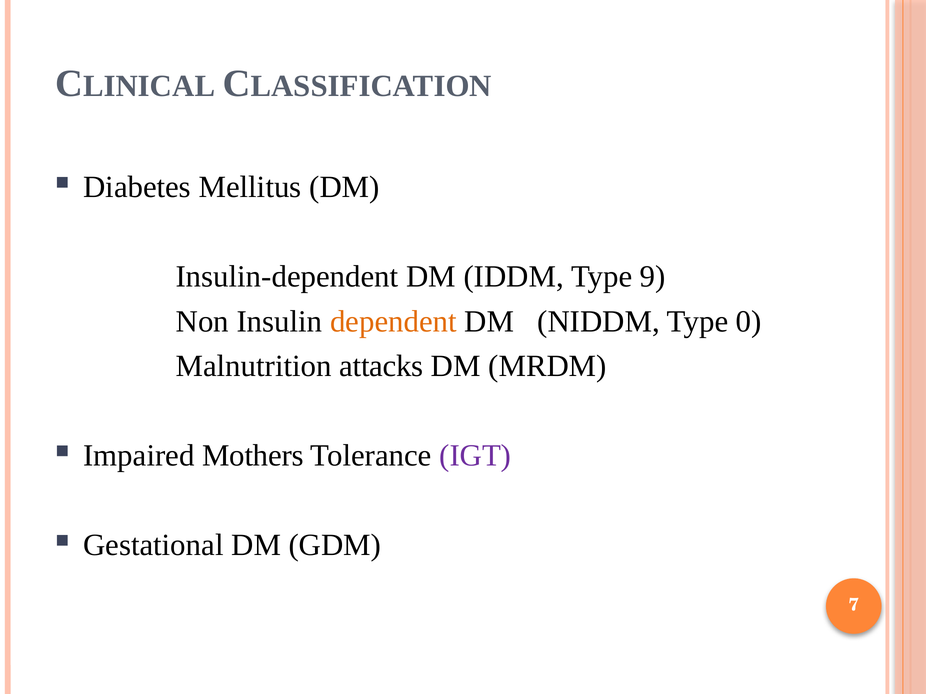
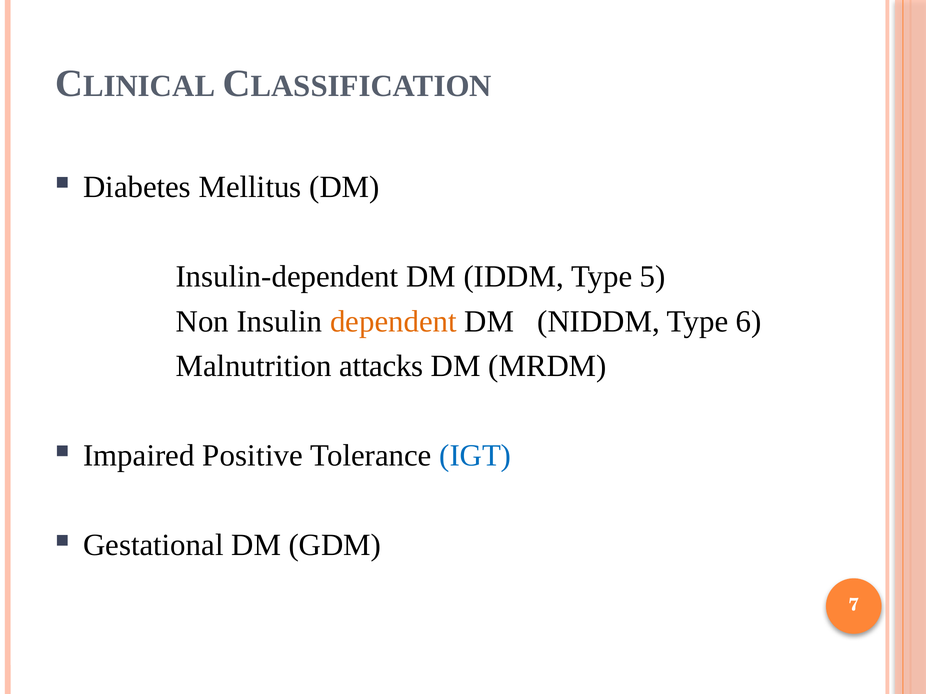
9: 9 -> 5
0: 0 -> 6
Mothers: Mothers -> Positive
IGT colour: purple -> blue
